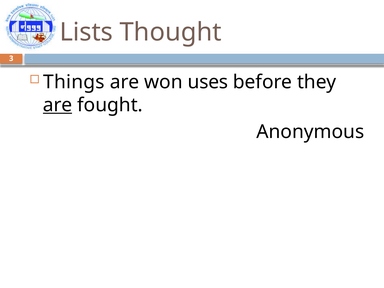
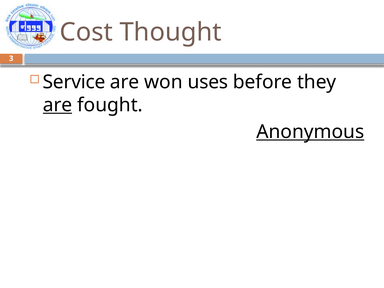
Lists: Lists -> Cost
Things: Things -> Service
Anonymous underline: none -> present
